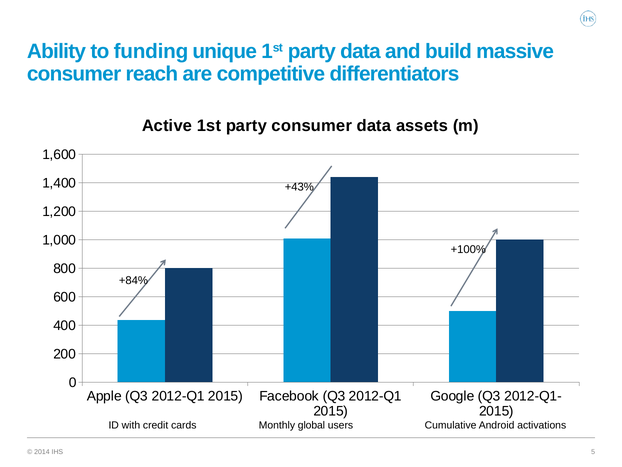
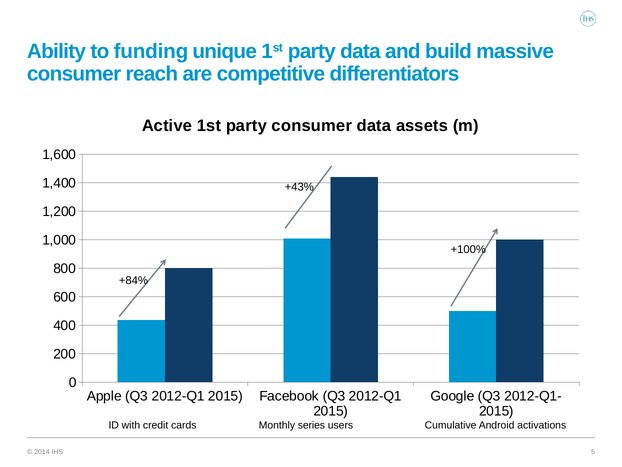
global: global -> series
